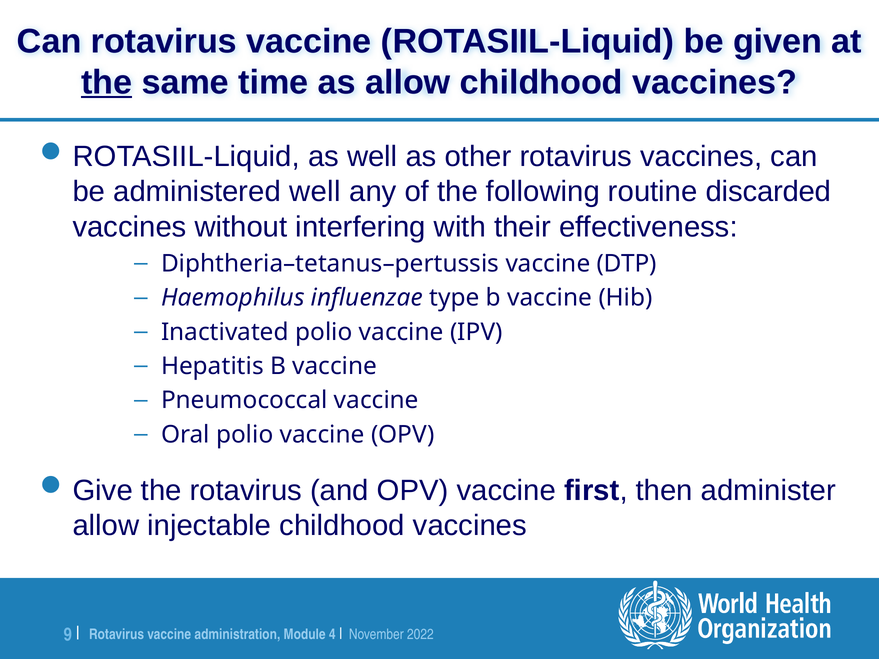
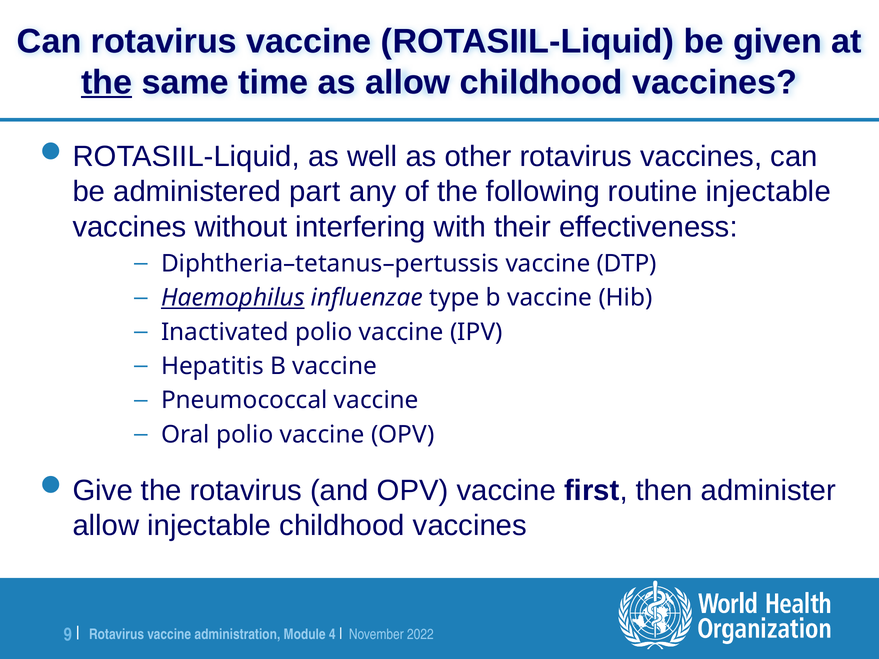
administered well: well -> part
routine discarded: discarded -> injectable
Haemophilus underline: none -> present
